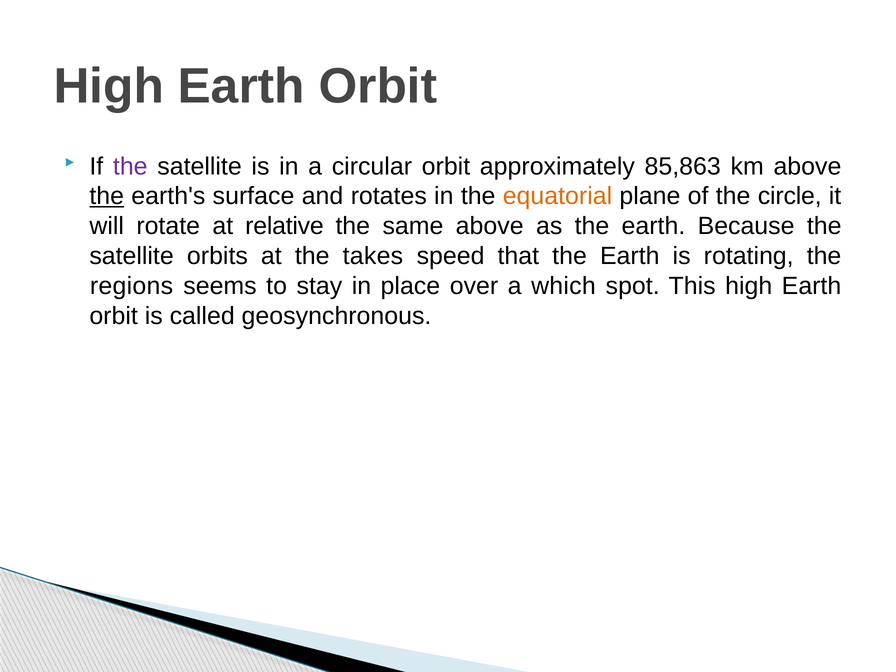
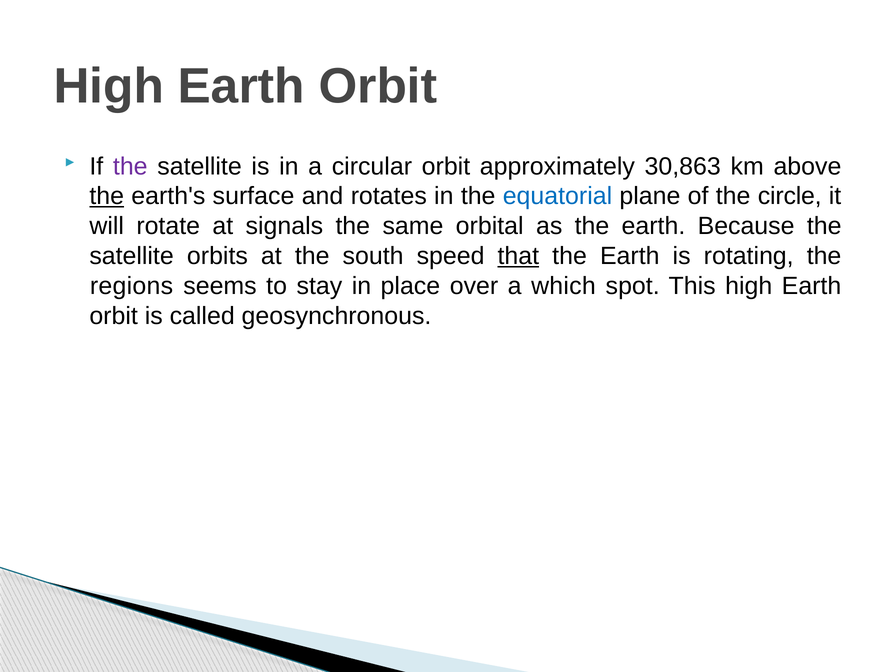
85,863: 85,863 -> 30,863
equatorial colour: orange -> blue
relative: relative -> signals
same above: above -> orbital
takes: takes -> south
that underline: none -> present
